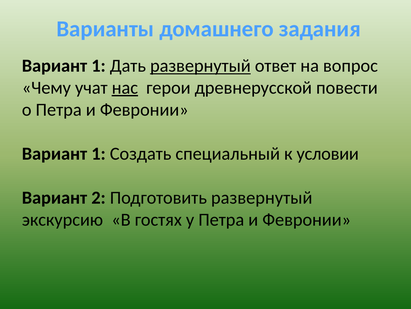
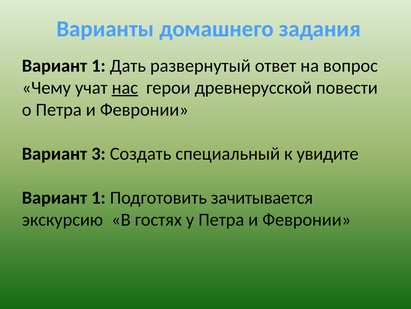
развернутый at (200, 66) underline: present -> none
1 at (98, 153): 1 -> 3
условии: условии -> увидите
2 at (98, 197): 2 -> 1
Подготовить развернутый: развернутый -> зачитывается
